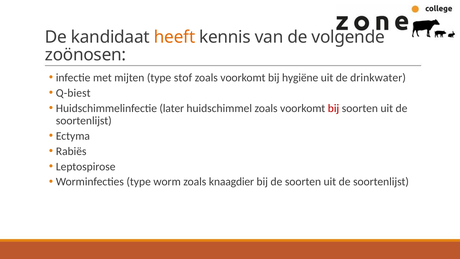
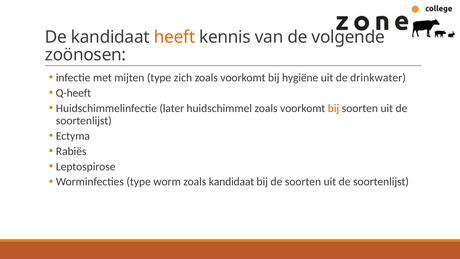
stof: stof -> zich
Q-biest: Q-biest -> Q-heeft
bij at (334, 108) colour: red -> orange
zoals knaagdier: knaagdier -> kandidaat
